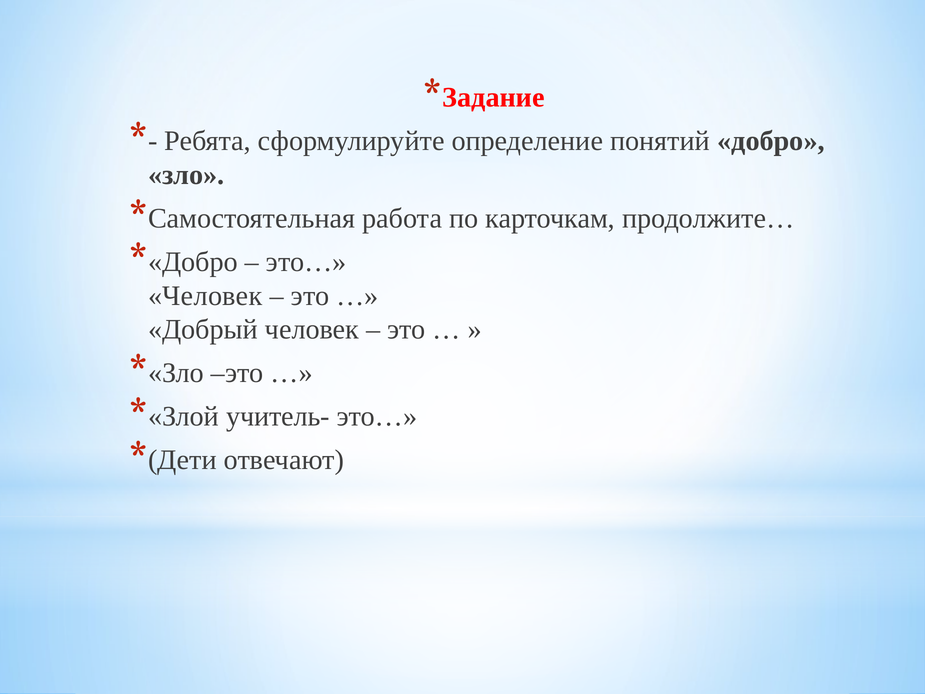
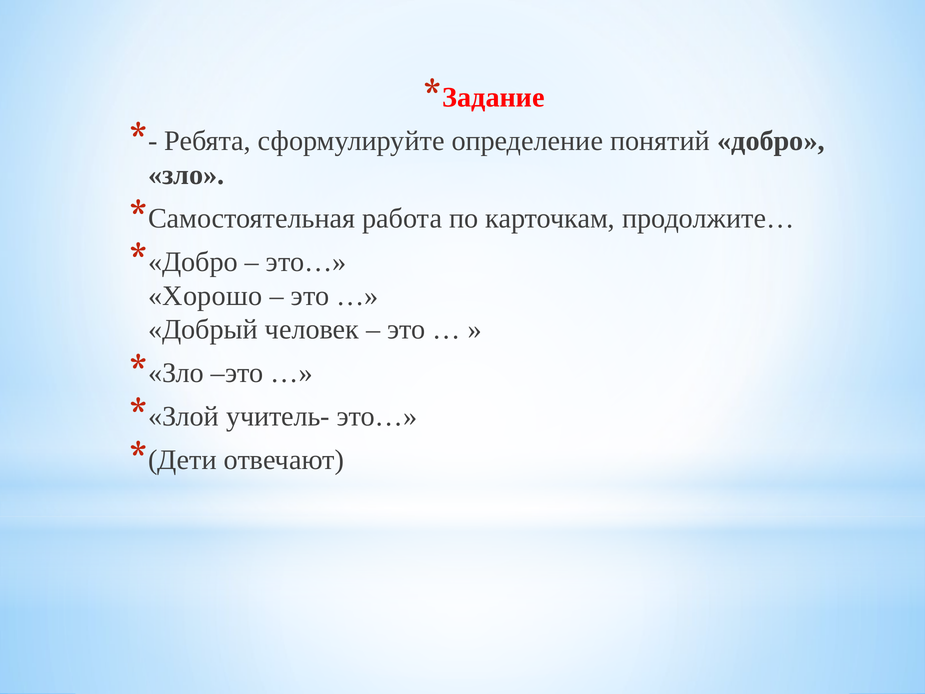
Человек at (205, 296): Человек -> Хорошо
